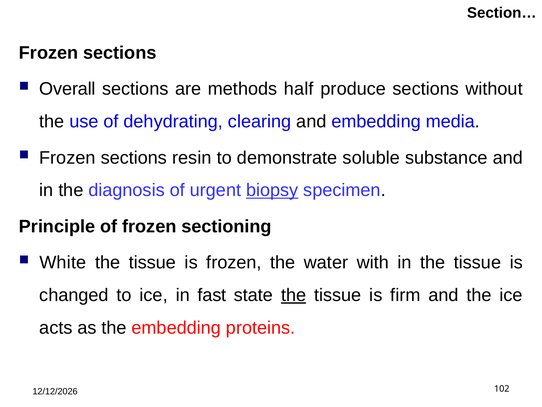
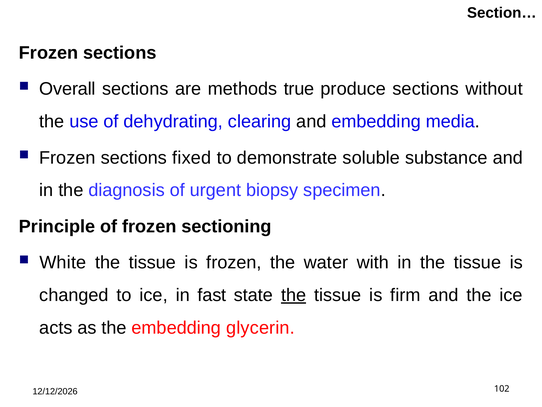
half: half -> true
resin: resin -> fixed
biopsy underline: present -> none
proteins: proteins -> glycerin
